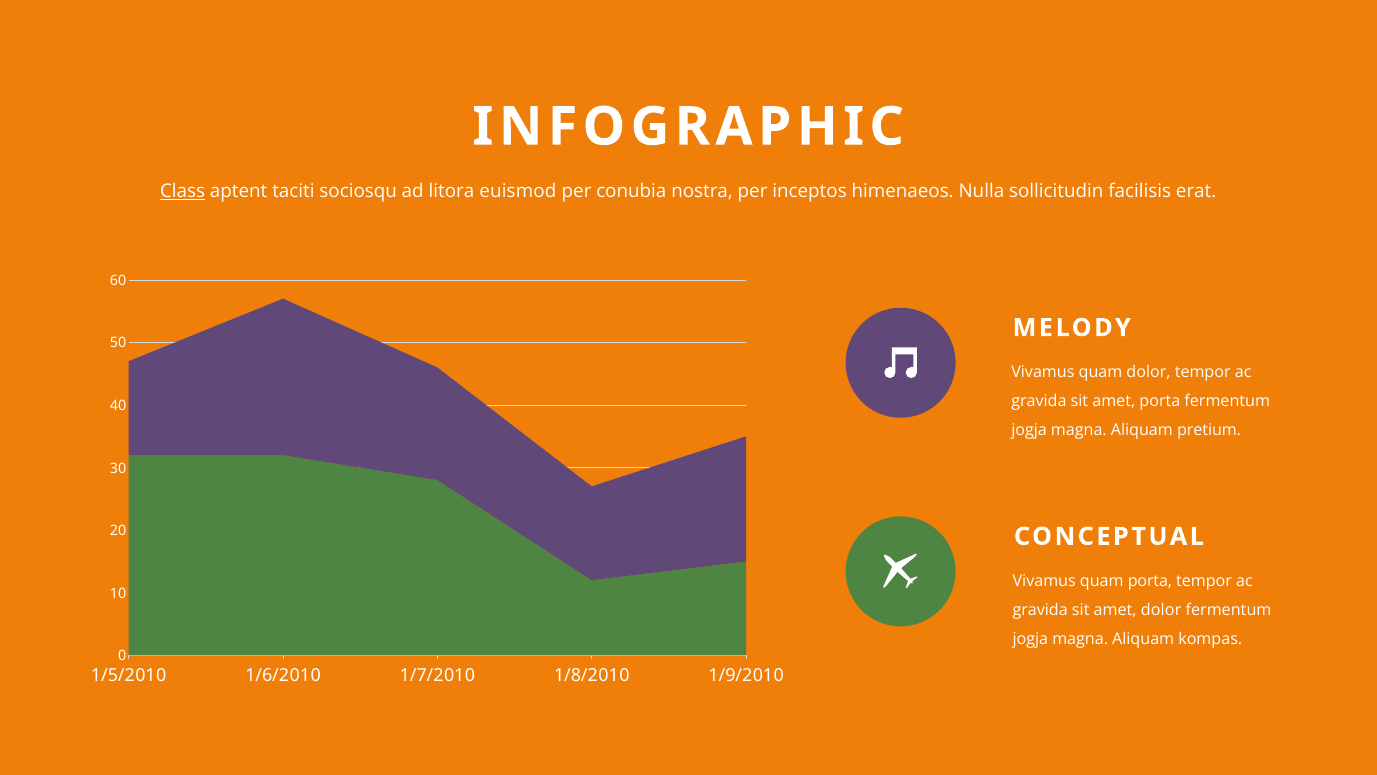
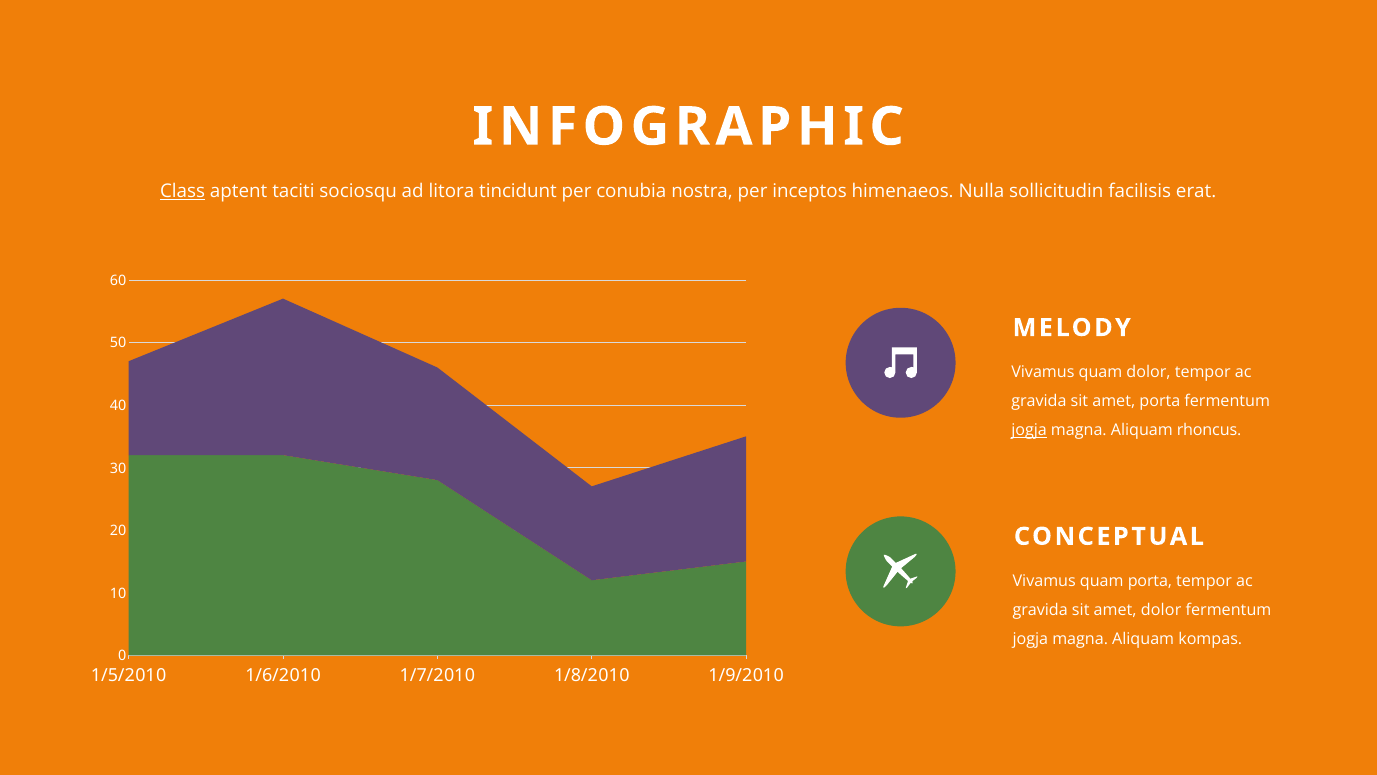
euismod: euismod -> tincidunt
jogja at (1029, 430) underline: none -> present
pretium: pretium -> rhoncus
